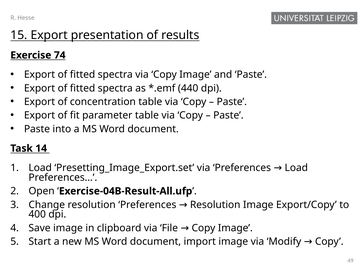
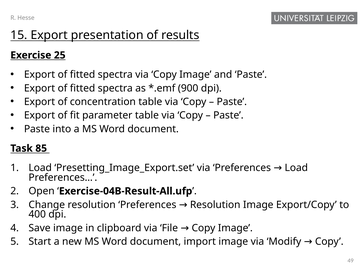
74: 74 -> 25
440: 440 -> 900
14: 14 -> 85
